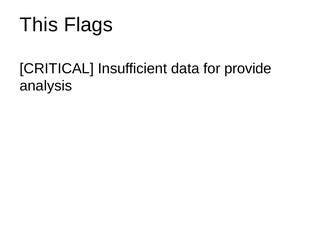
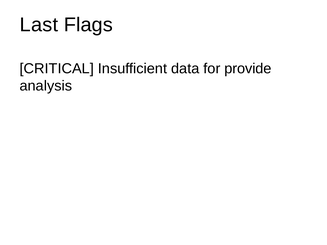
This: This -> Last
